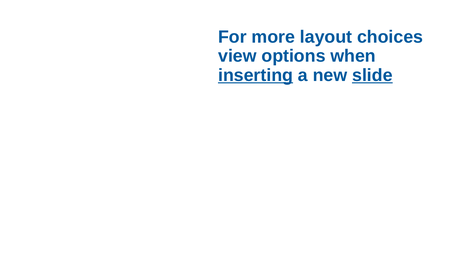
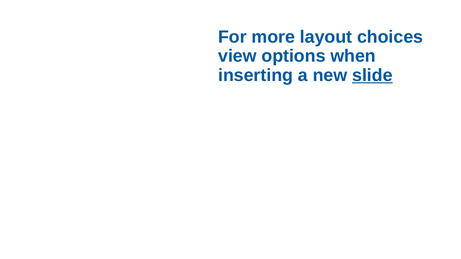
inserting underline: present -> none
